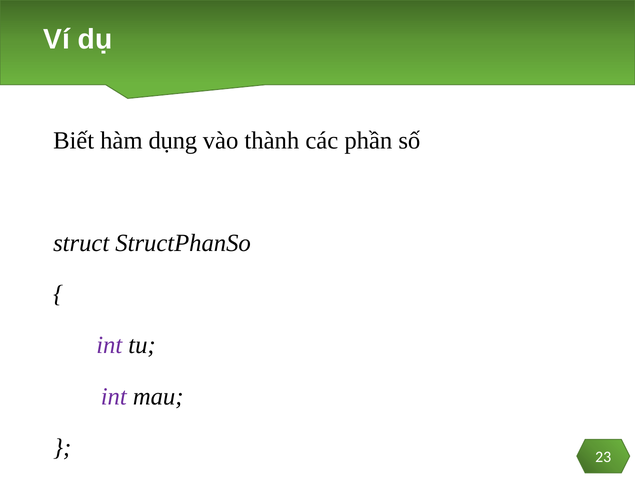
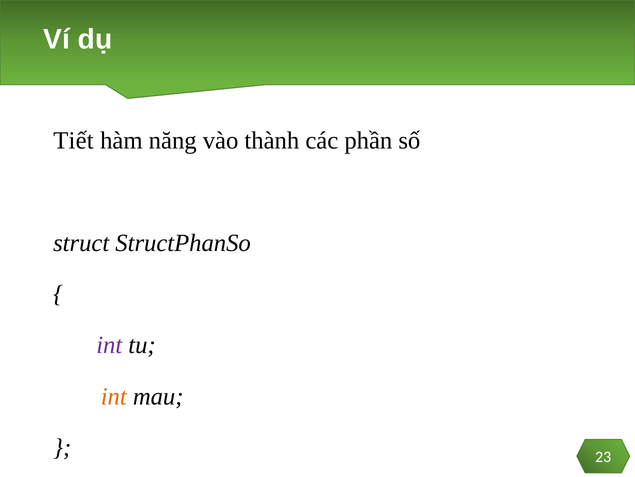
Biết: Biết -> Tiết
dụng: dụng -> năng
int at (114, 396) colour: purple -> orange
